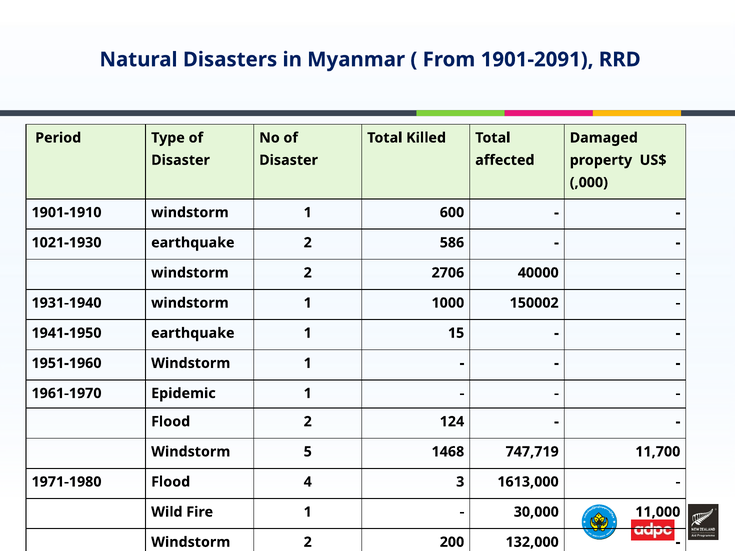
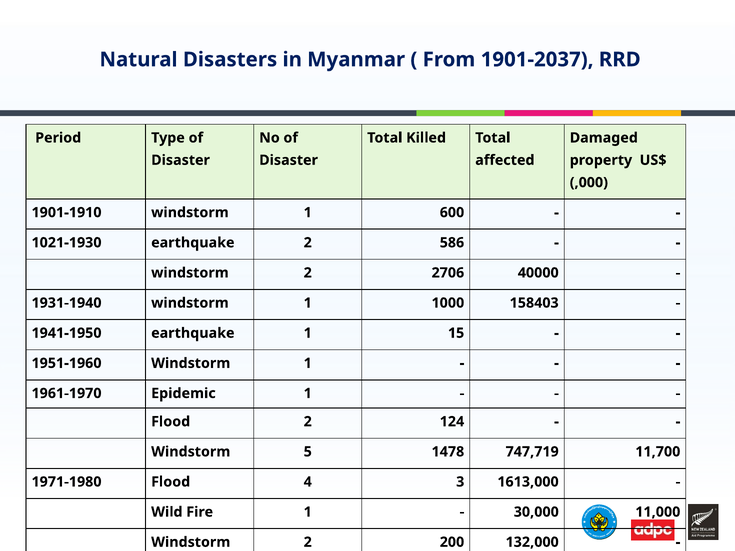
1901-2091: 1901-2091 -> 1901-2037
150002: 150002 -> 158403
1468: 1468 -> 1478
